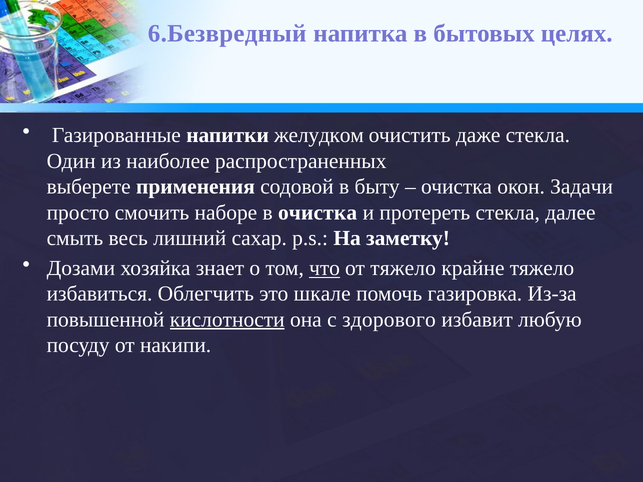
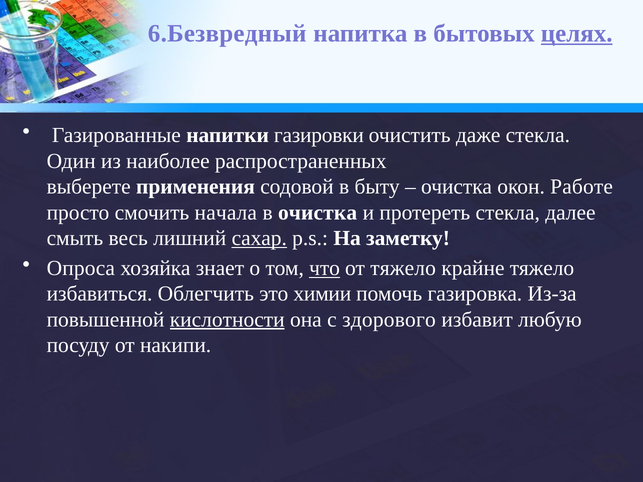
целях underline: none -> present
желудком: желудком -> газировки
Задачи: Задачи -> Работе
наборе: наборе -> начала
сахар underline: none -> present
Дозами: Дозами -> Опроса
шкале: шкале -> химии
